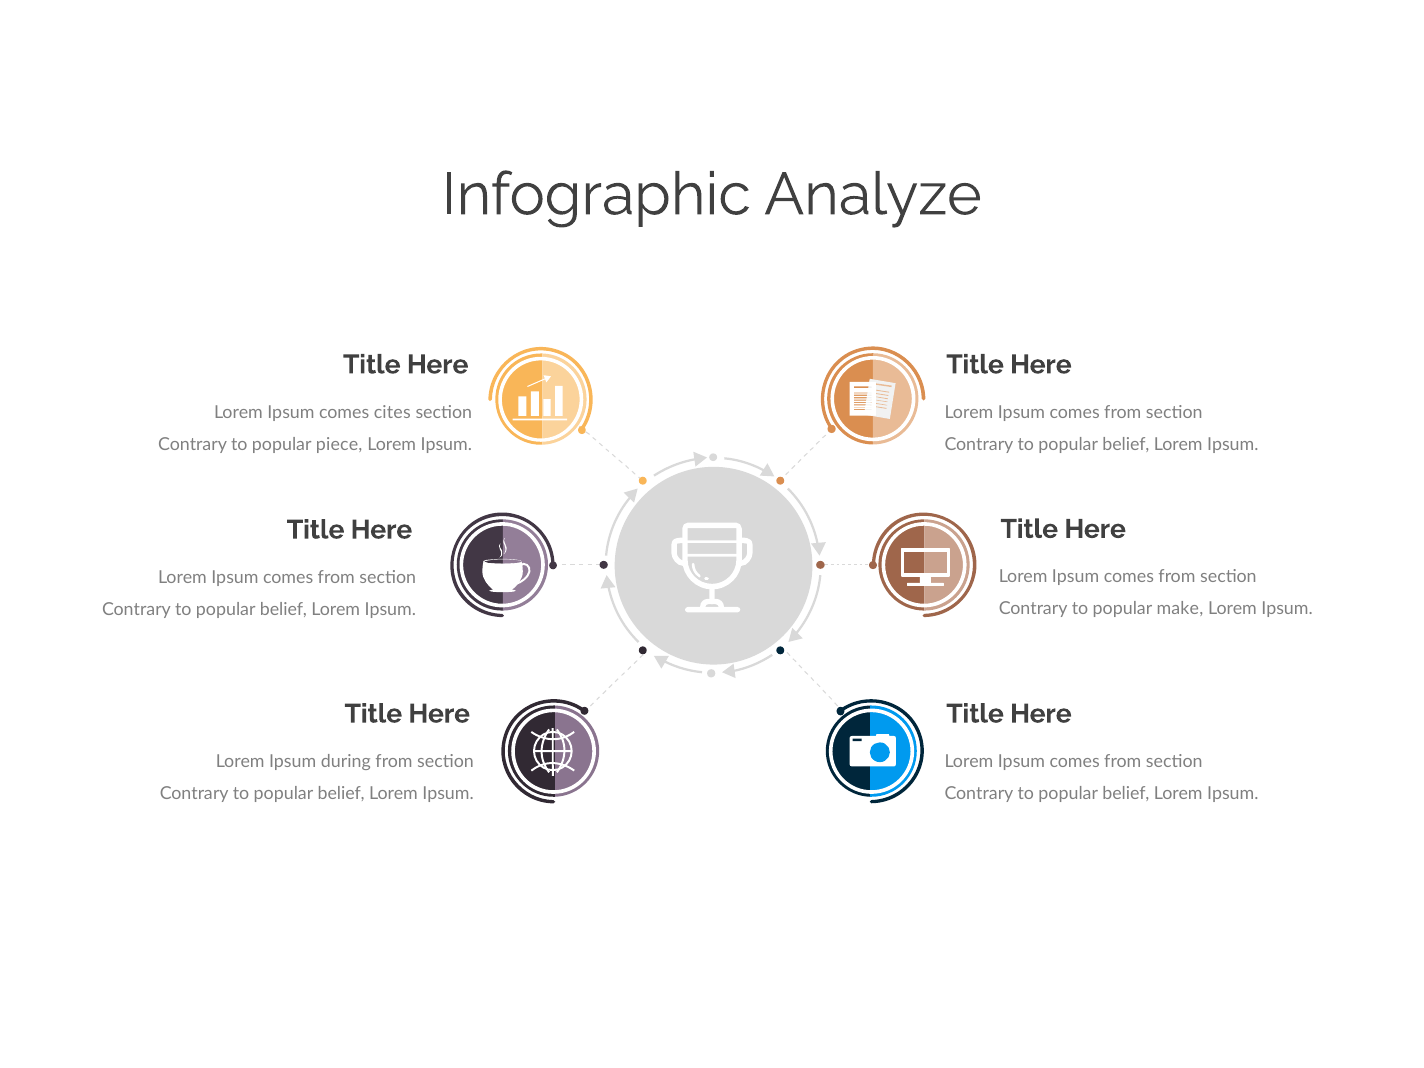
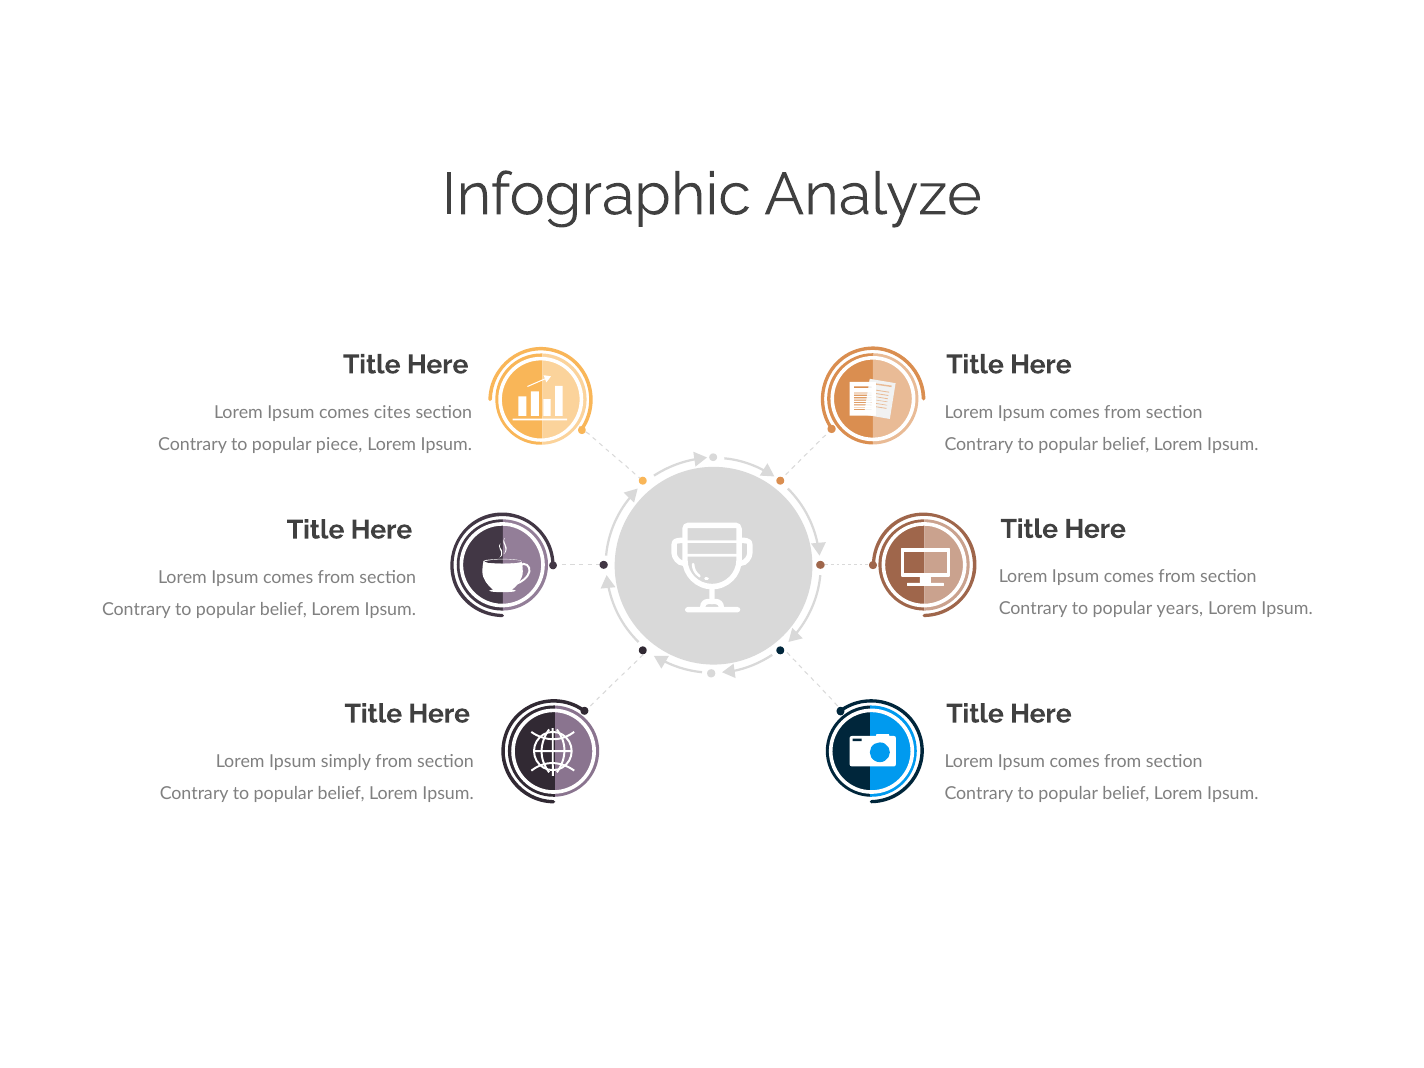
make: make -> years
during: during -> simply
